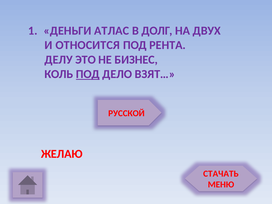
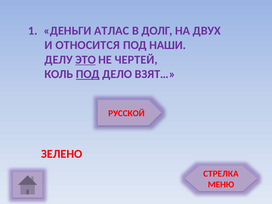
РЕНТА: РЕНТА -> НАШИ
ЭТО underline: none -> present
БИЗНЕС: БИЗНЕС -> ЧЕРТЕЙ
ЖЕЛАЮ: ЖЕЛАЮ -> ЗЕЛЕНО
СТАЧАТЬ: СТАЧАТЬ -> СТРЕЛКА
